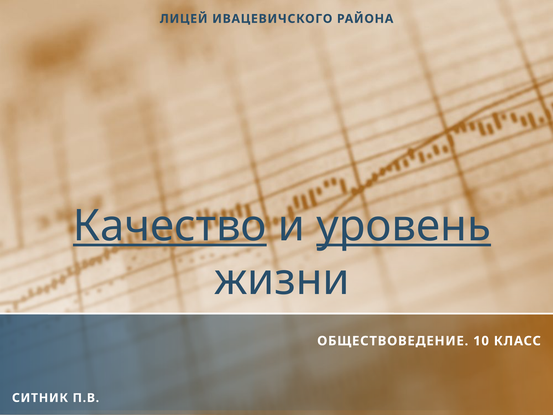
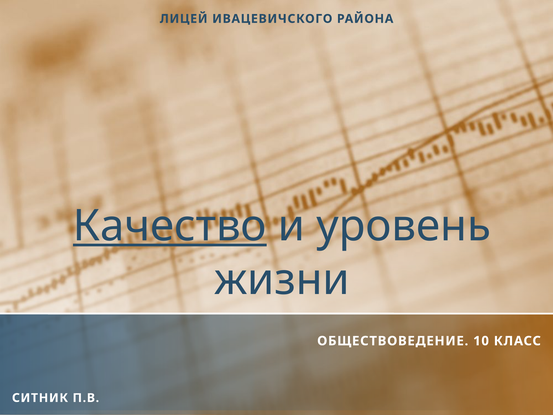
уровень underline: present -> none
